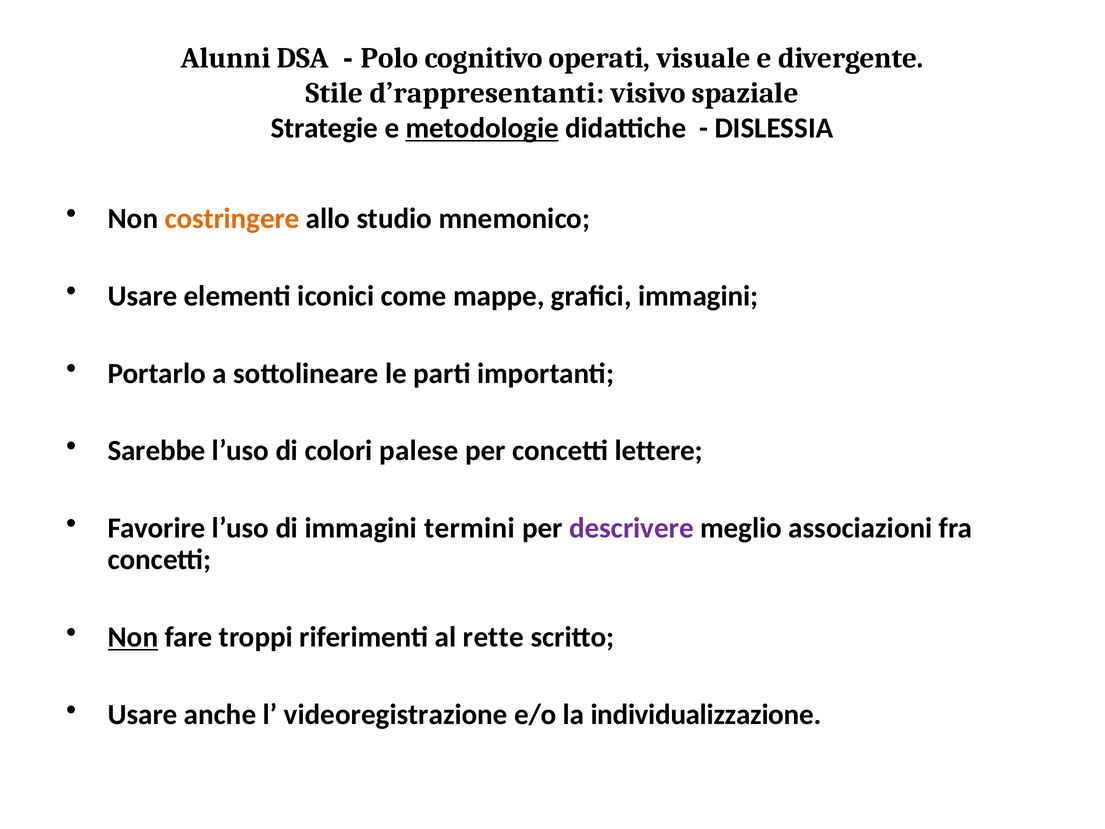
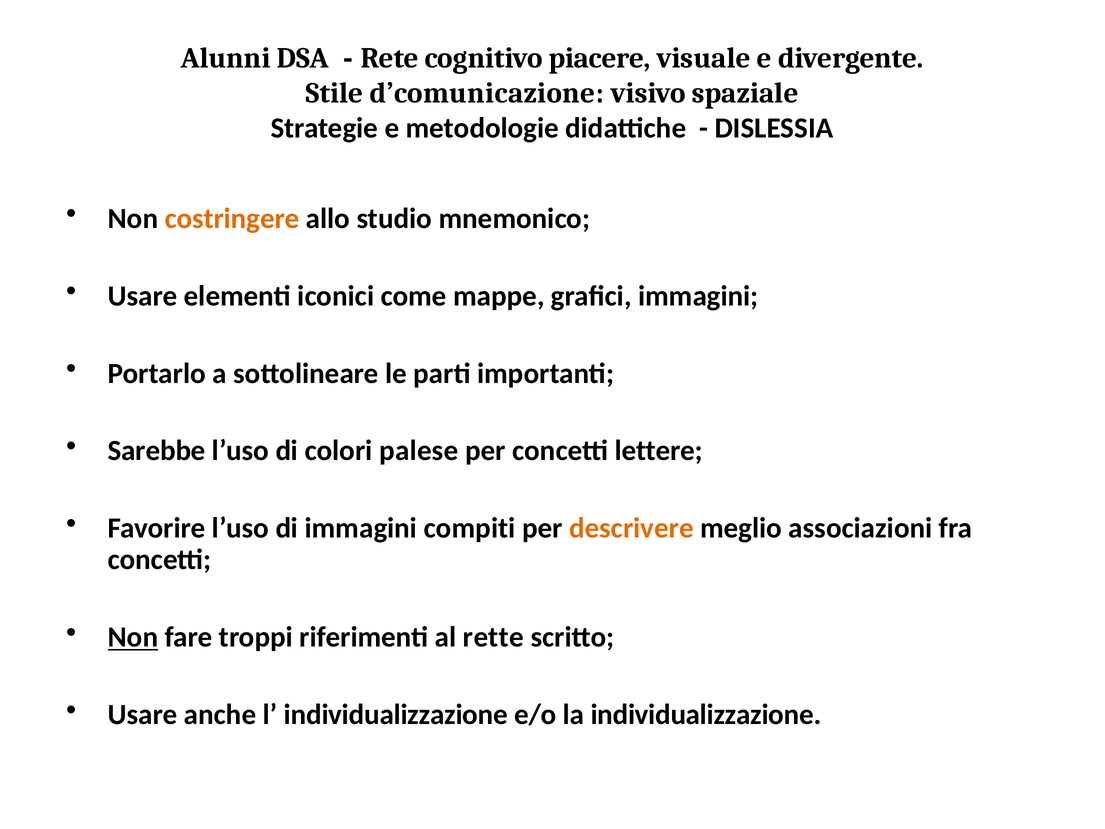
Polo: Polo -> Rete
operati: operati -> piacere
d’rappresentanti: d’rappresentanti -> d’comunicazione
metodologie underline: present -> none
termini: termini -> compiti
descrivere colour: purple -> orange
l videoregistrazione: videoregistrazione -> individualizzazione
